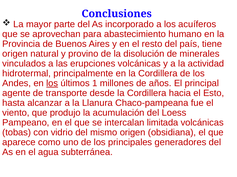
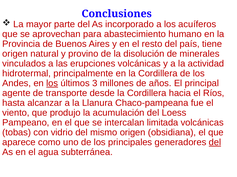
1: 1 -> 3
Esto: Esto -> Ríos
del at (215, 143) underline: none -> present
